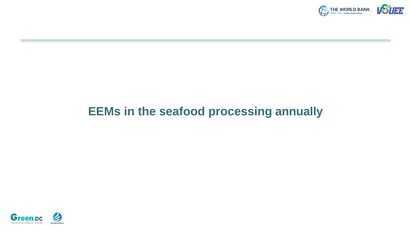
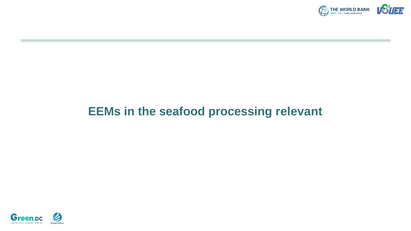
annually: annually -> relevant
